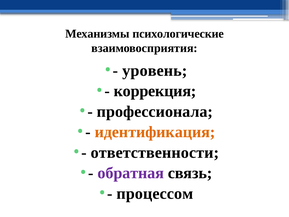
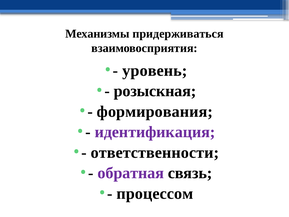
психологические: психологические -> придерживаться
коррекция: коррекция -> розыскная
профессионала: профессионала -> формирования
идентификация colour: orange -> purple
